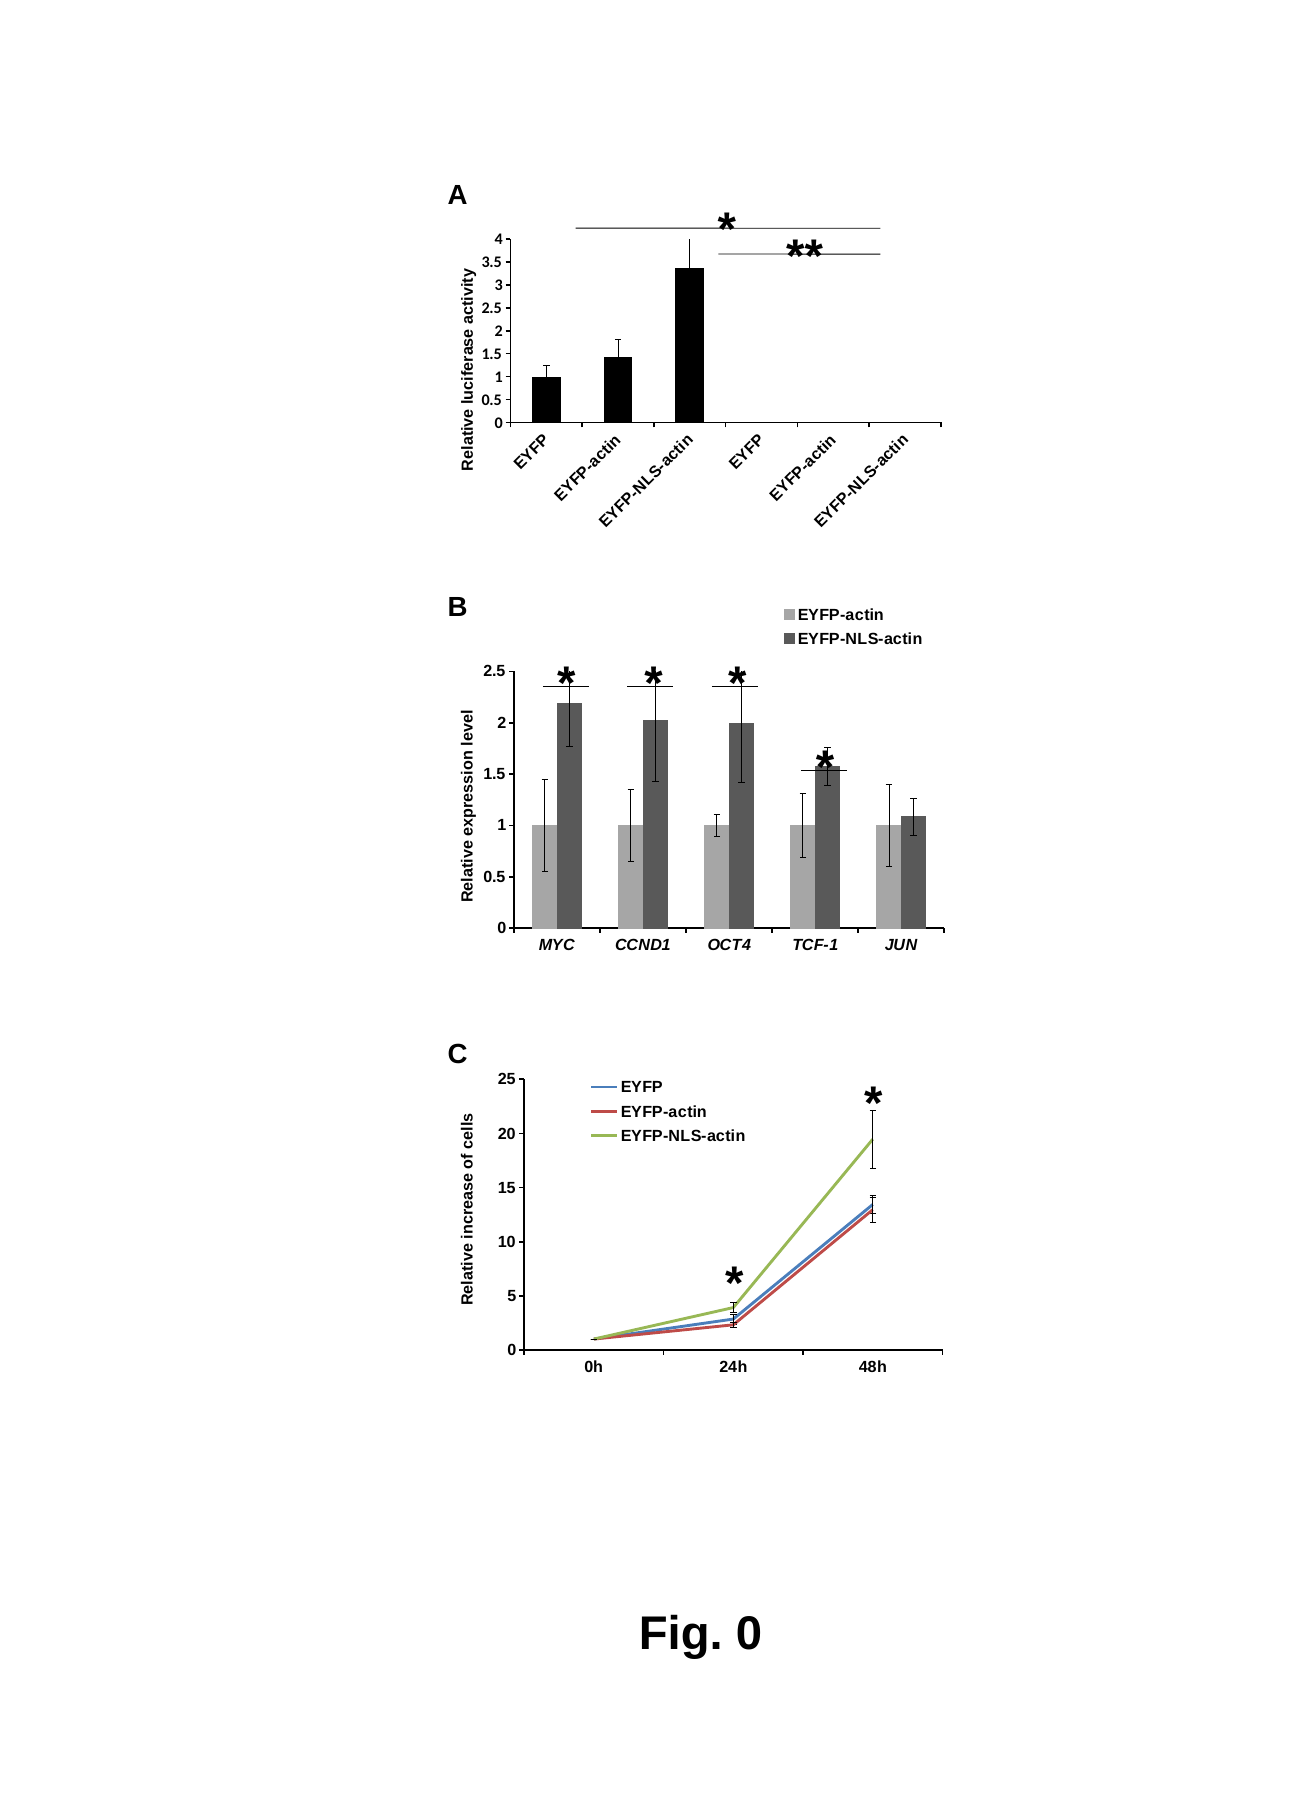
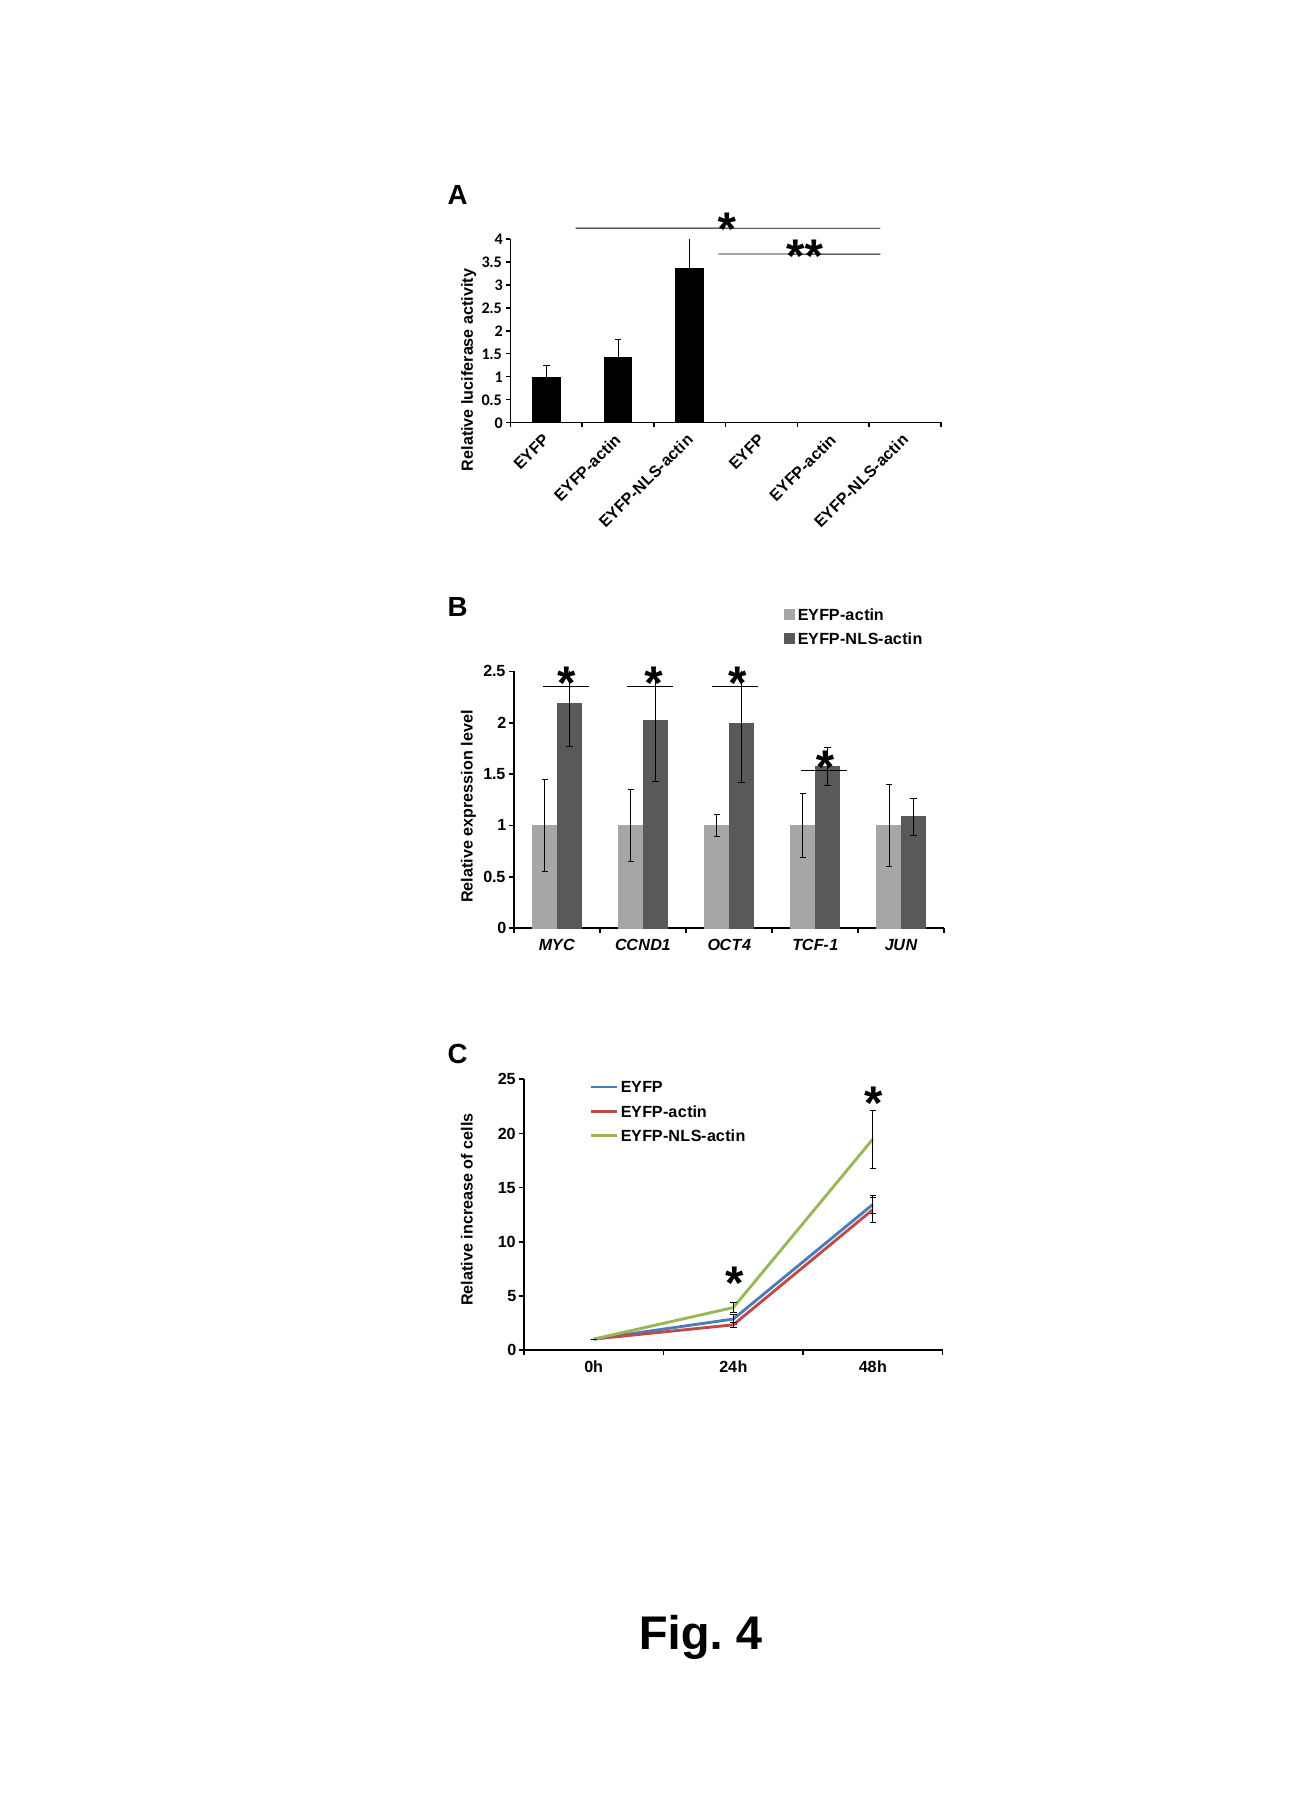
Fig 0: 0 -> 4
